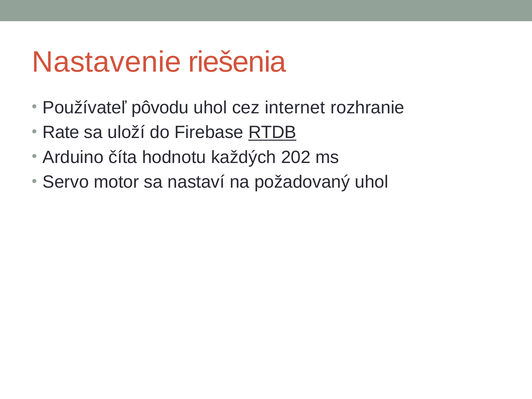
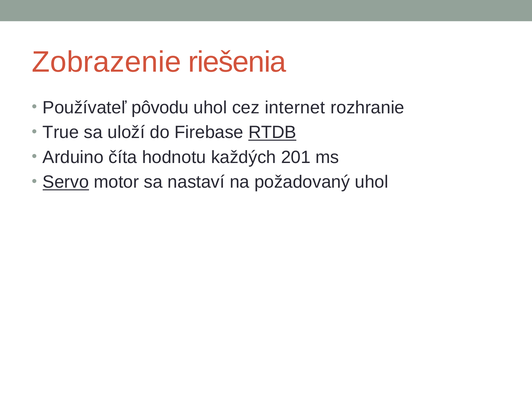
Nastavenie: Nastavenie -> Zobrazenie
Rate: Rate -> True
202: 202 -> 201
Servo underline: none -> present
